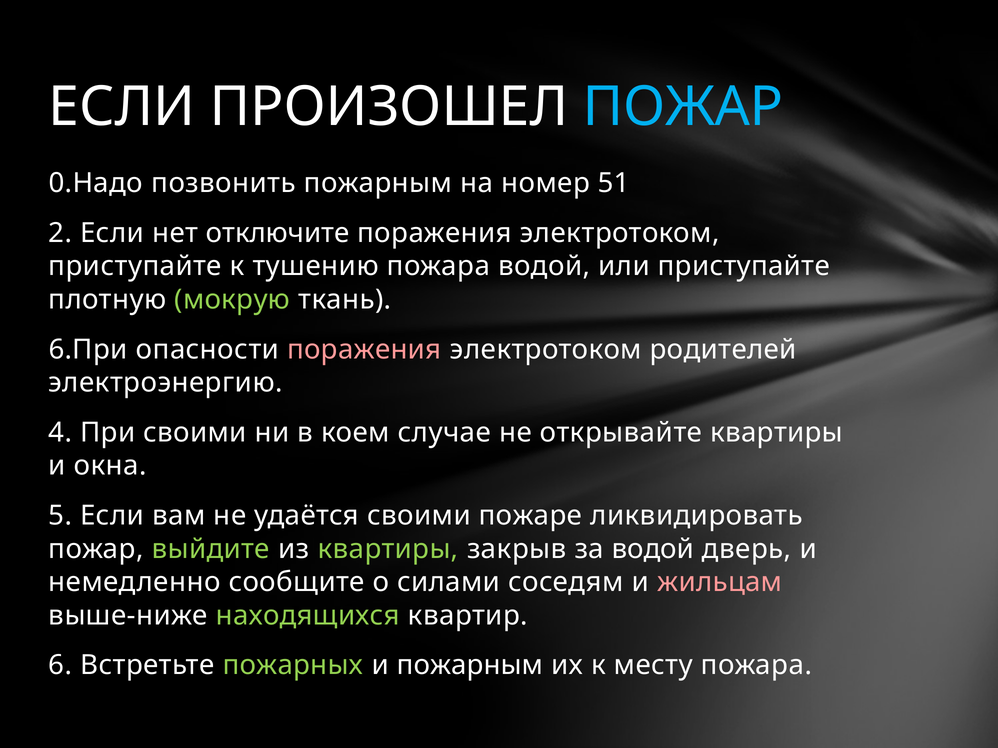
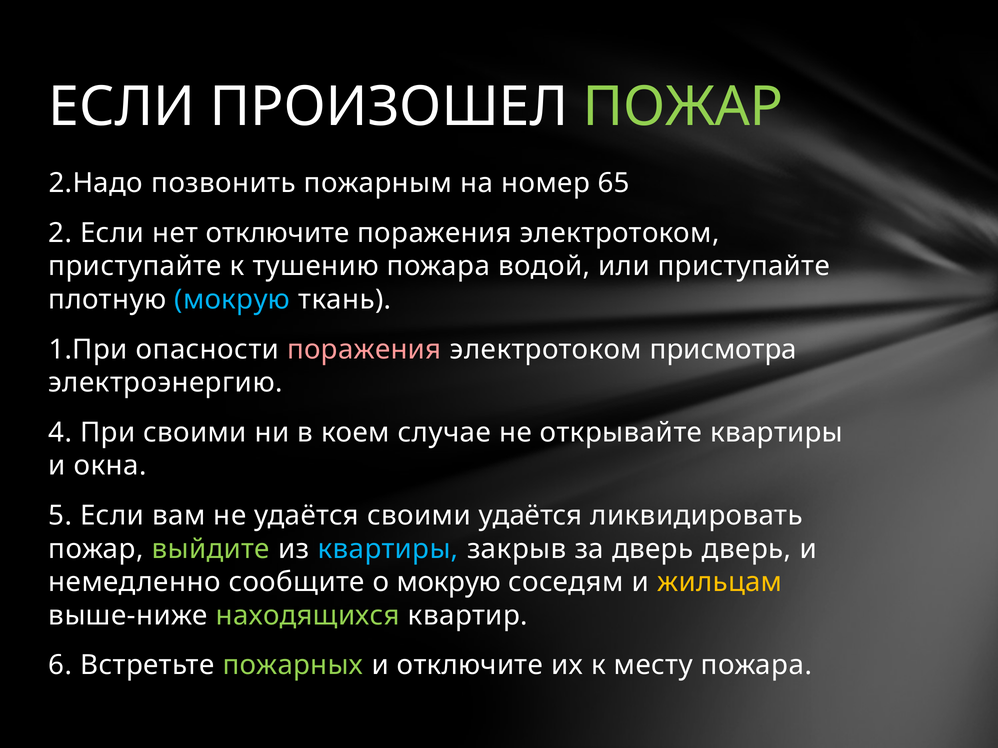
ПОЖАР at (683, 107) colour: light blue -> light green
0.Надо: 0.Надо -> 2.Надо
51: 51 -> 65
мокрую at (232, 300) colour: light green -> light blue
6.При: 6.При -> 1.При
родителей: родителей -> присмотра
своими пожаре: пожаре -> удаётся
квартиры at (388, 549) colour: light green -> light blue
за водой: водой -> дверь
о силами: силами -> мокрую
жильцам colour: pink -> yellow
и пожарным: пожарным -> отключите
